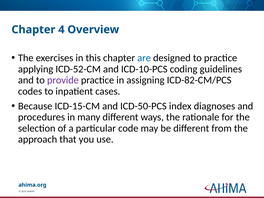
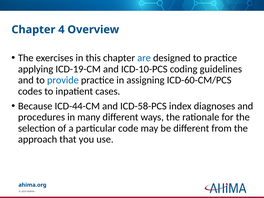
ICD-52-CM: ICD-52-CM -> ICD-19-CM
provide colour: purple -> blue
ICD-82-CM/PCS: ICD-82-CM/PCS -> ICD-60-CM/PCS
ICD-15-CM: ICD-15-CM -> ICD-44-CM
ICD-50-PCS: ICD-50-PCS -> ICD-58-PCS
